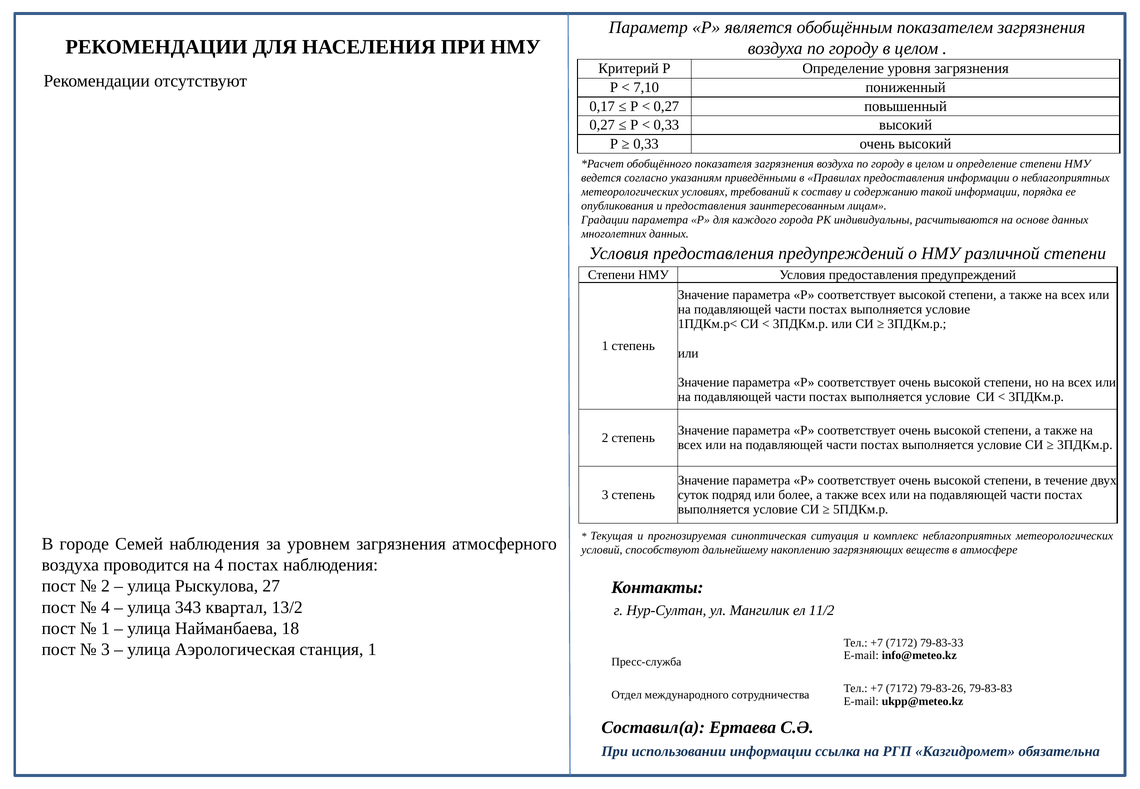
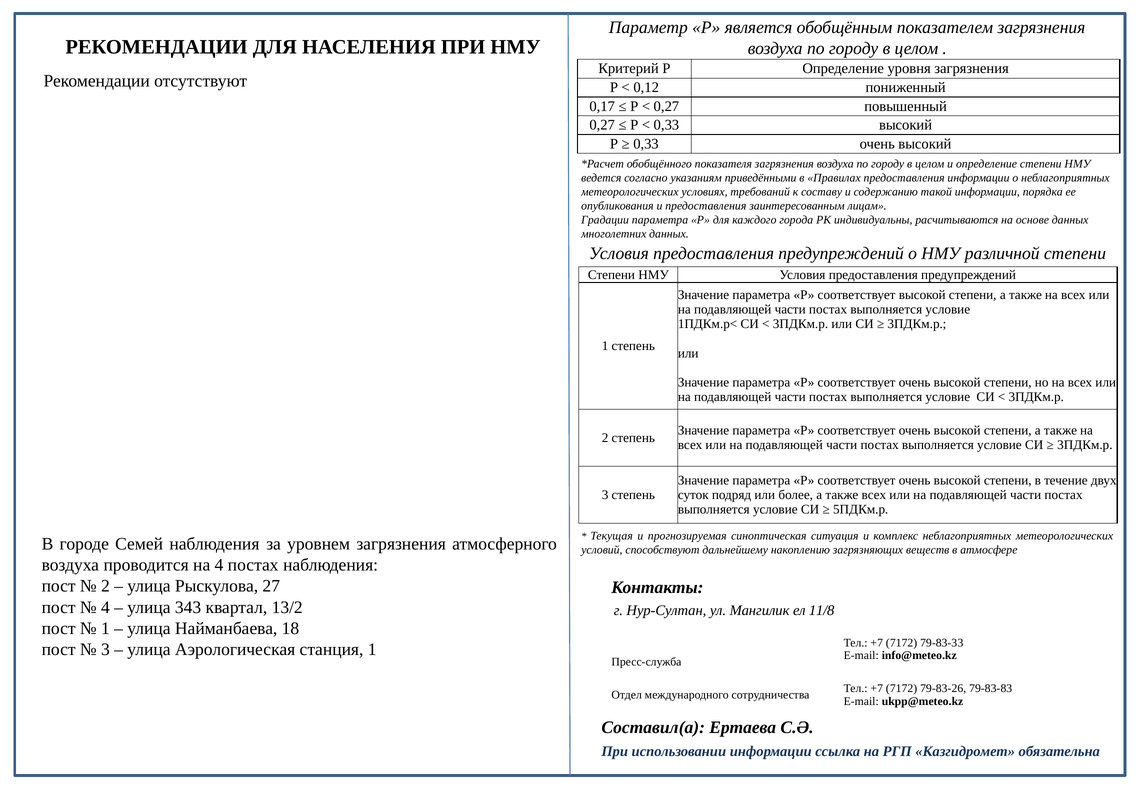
7,10: 7,10 -> 0,12
11/2: 11/2 -> 11/8
